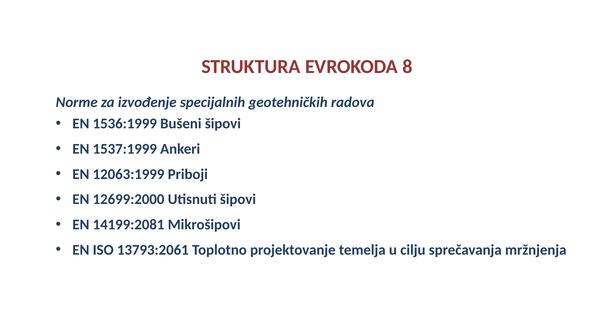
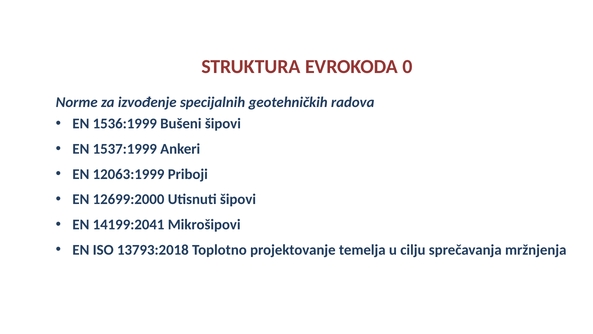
8: 8 -> 0
14199:2081: 14199:2081 -> 14199:2041
13793:2061: 13793:2061 -> 13793:2018
